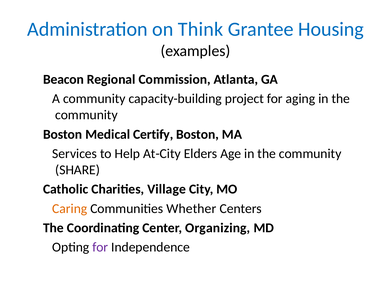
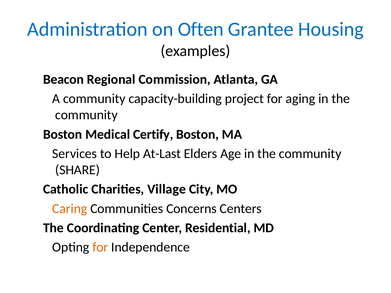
Think: Think -> Often
At-City: At-City -> At-Last
Whether: Whether -> Concerns
Organizing: Organizing -> Residential
for at (100, 247) colour: purple -> orange
